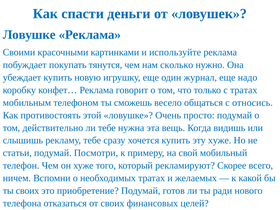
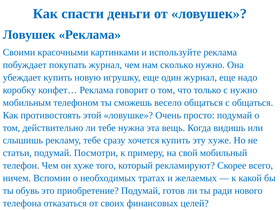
Ловушке at (29, 35): Ловушке -> Ловушек
покупать тянутся: тянутся -> журнал
с тратах: тратах -> нужно
с относись: относись -> общаться
ты своих: своих -> обувь
